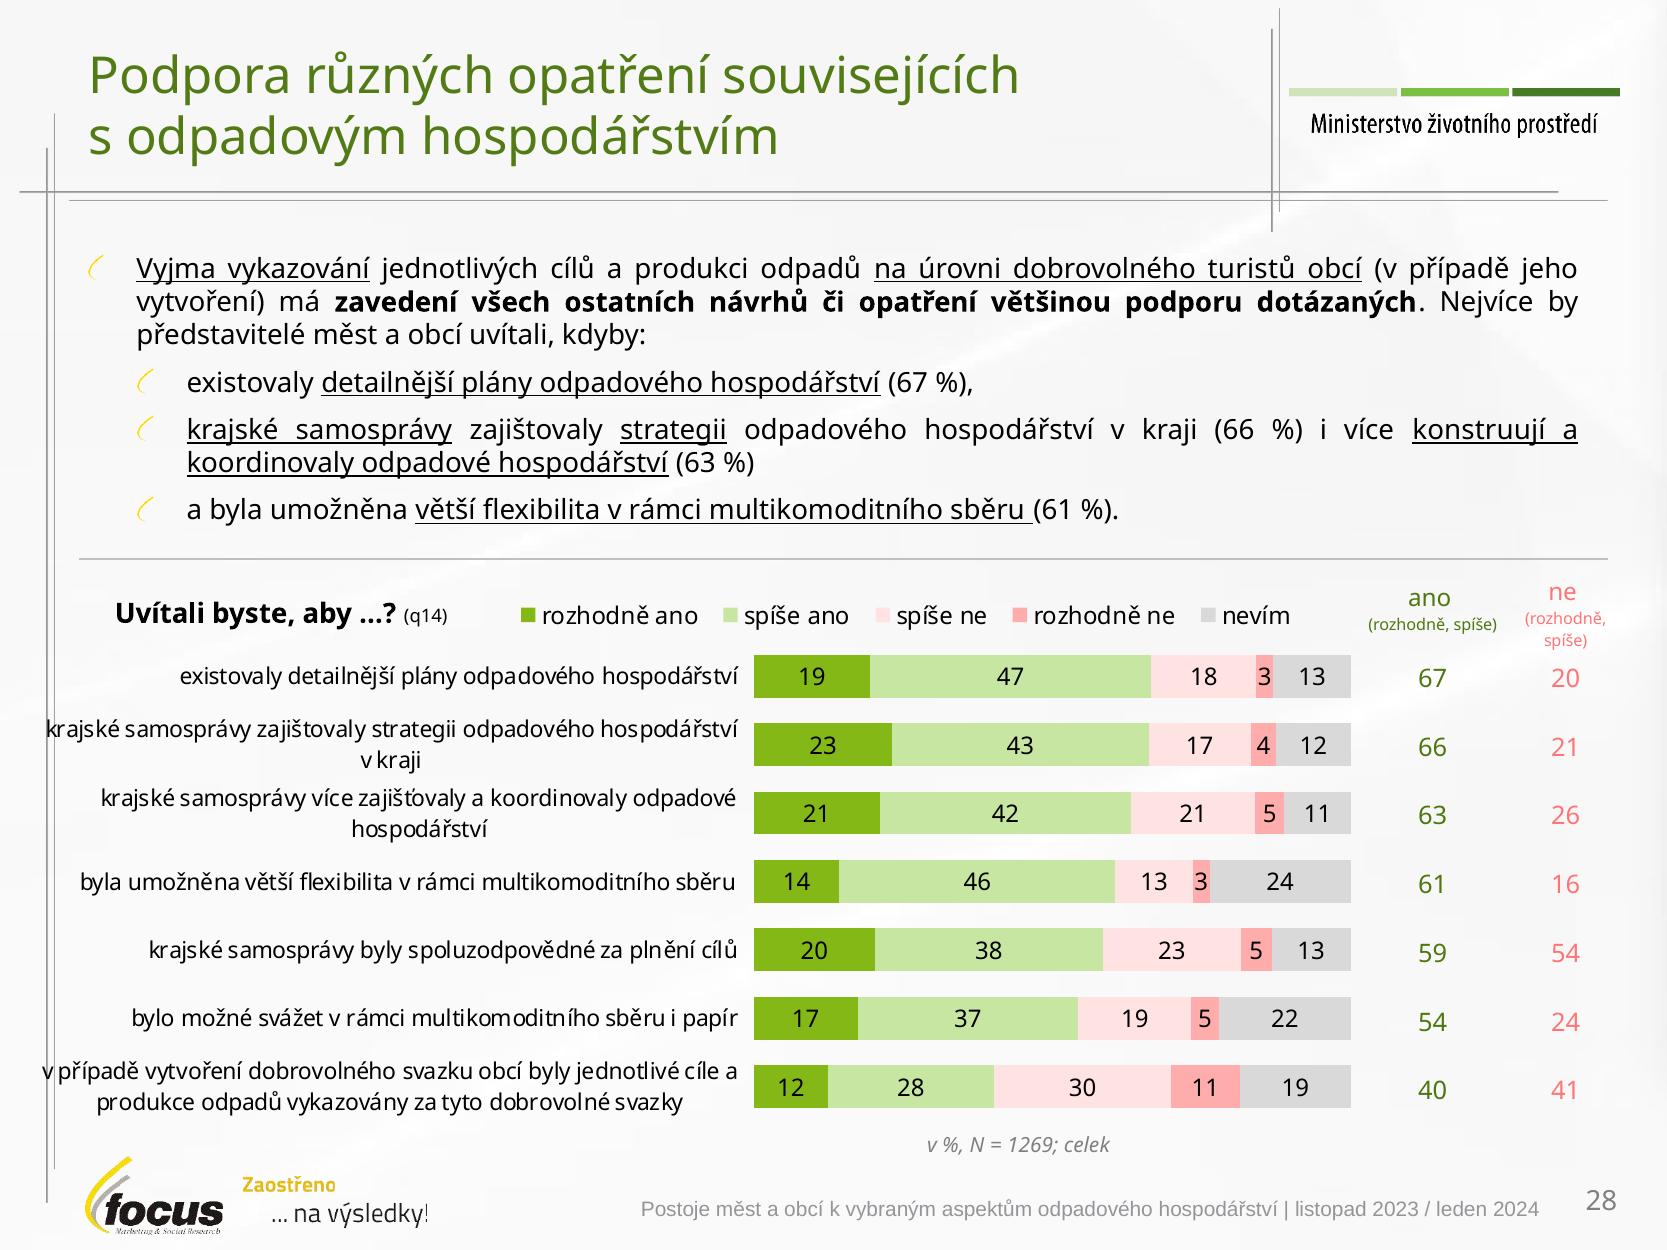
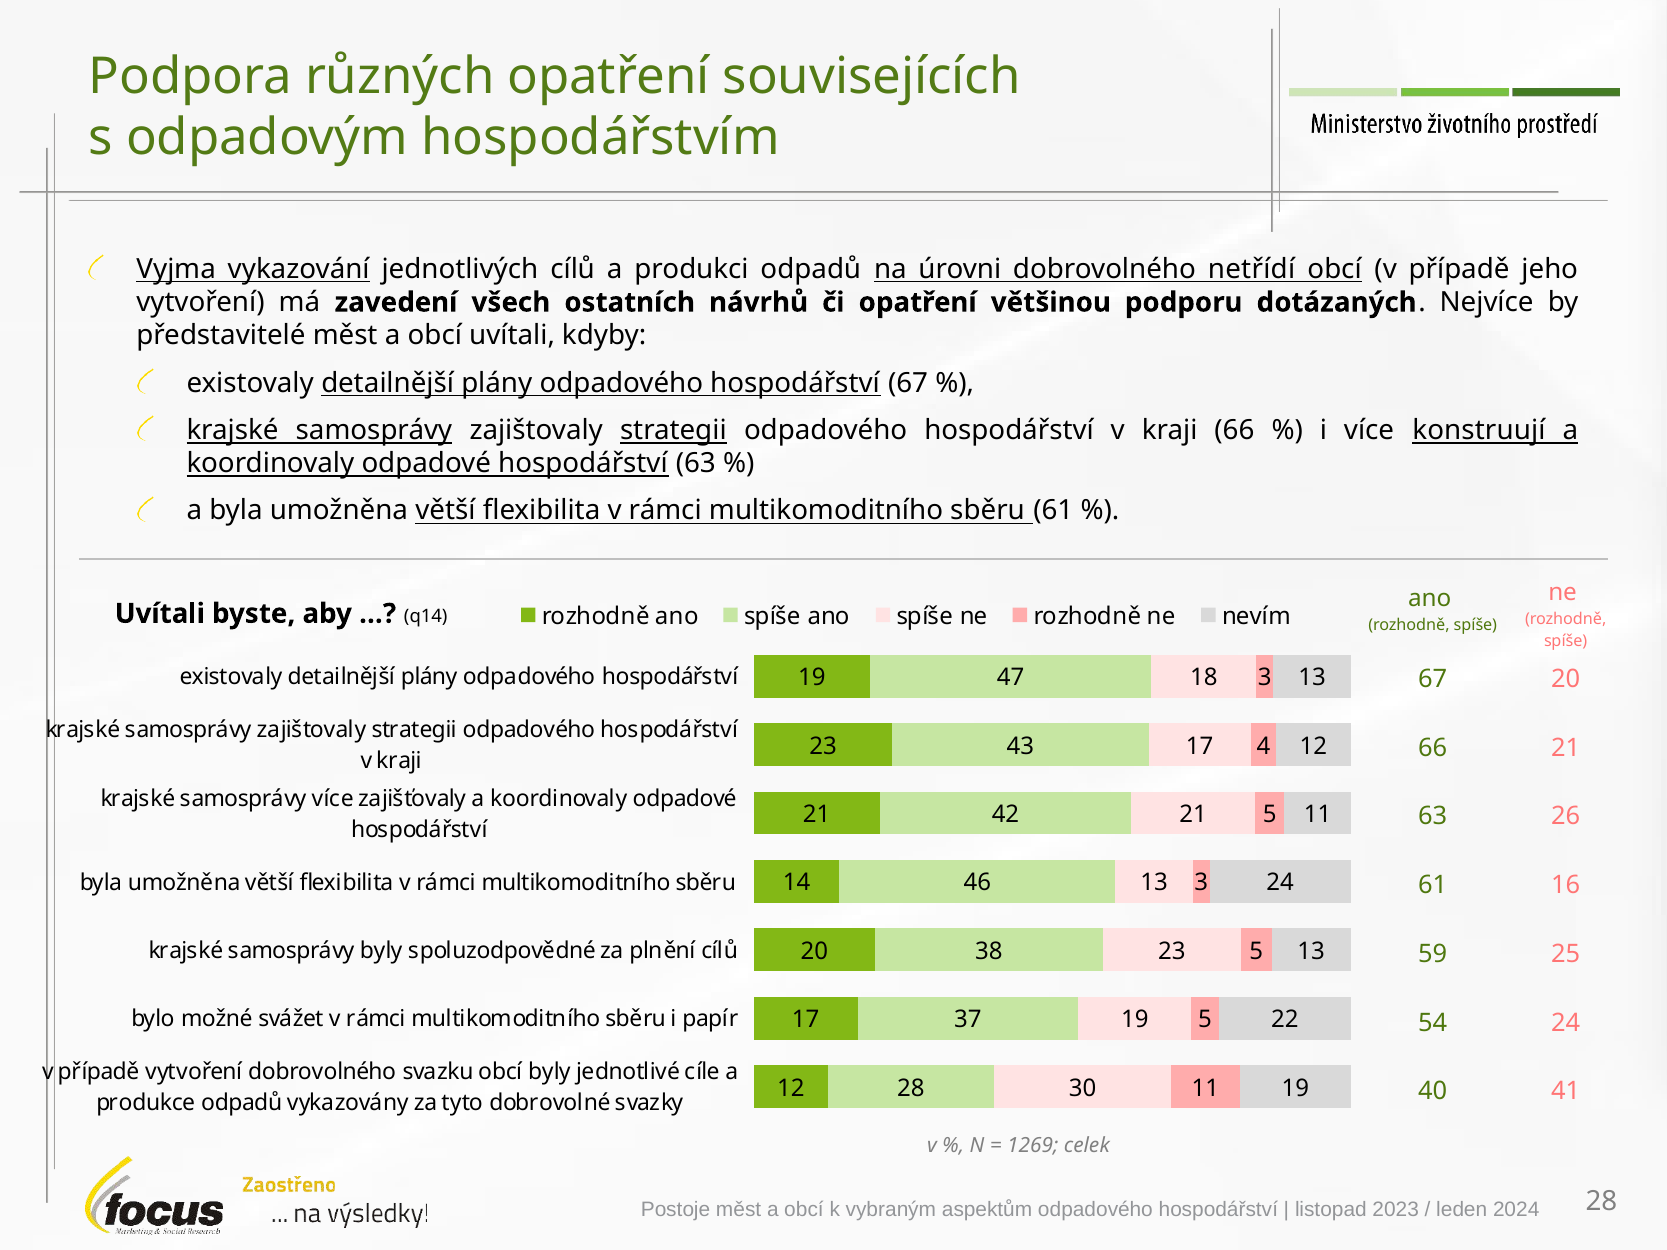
turistů: turistů -> netřídí
59 54: 54 -> 25
